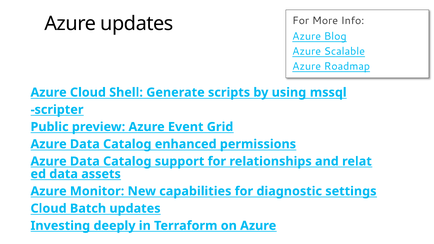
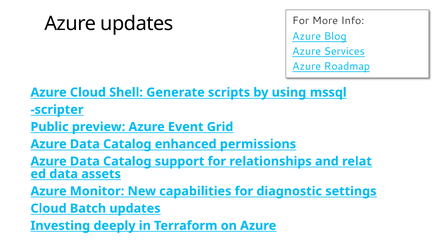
Scalable: Scalable -> Services
